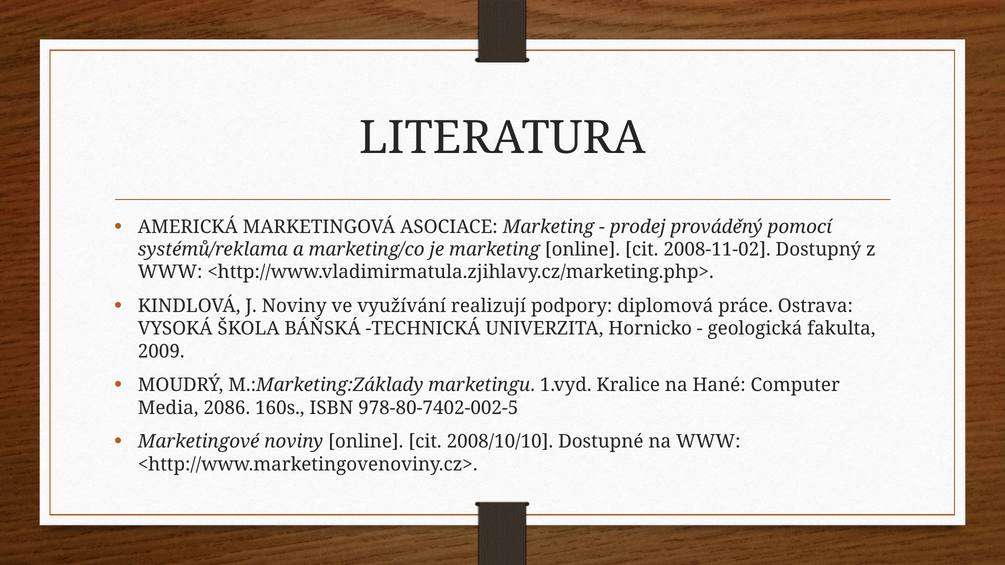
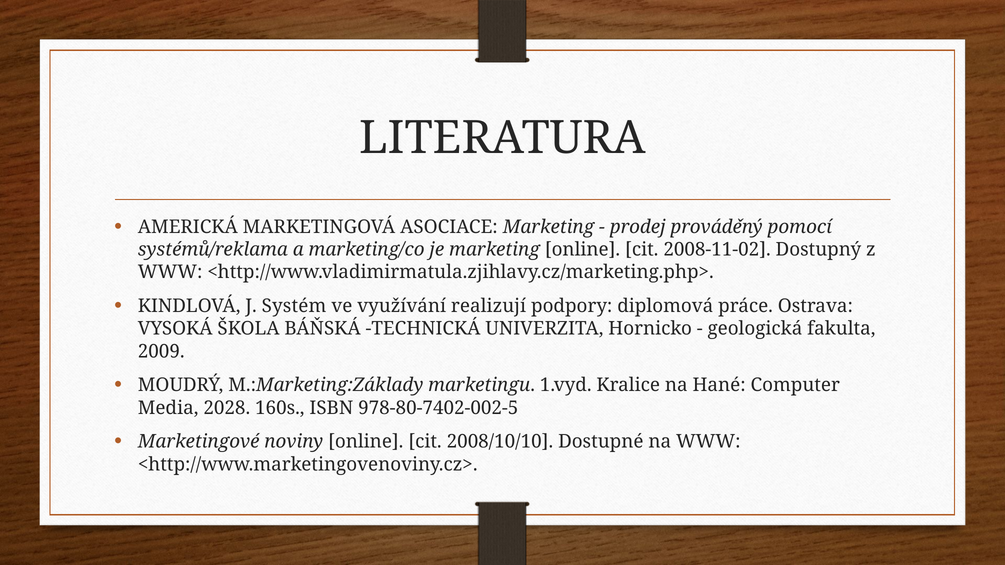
J Noviny: Noviny -> Systém
2086: 2086 -> 2028
